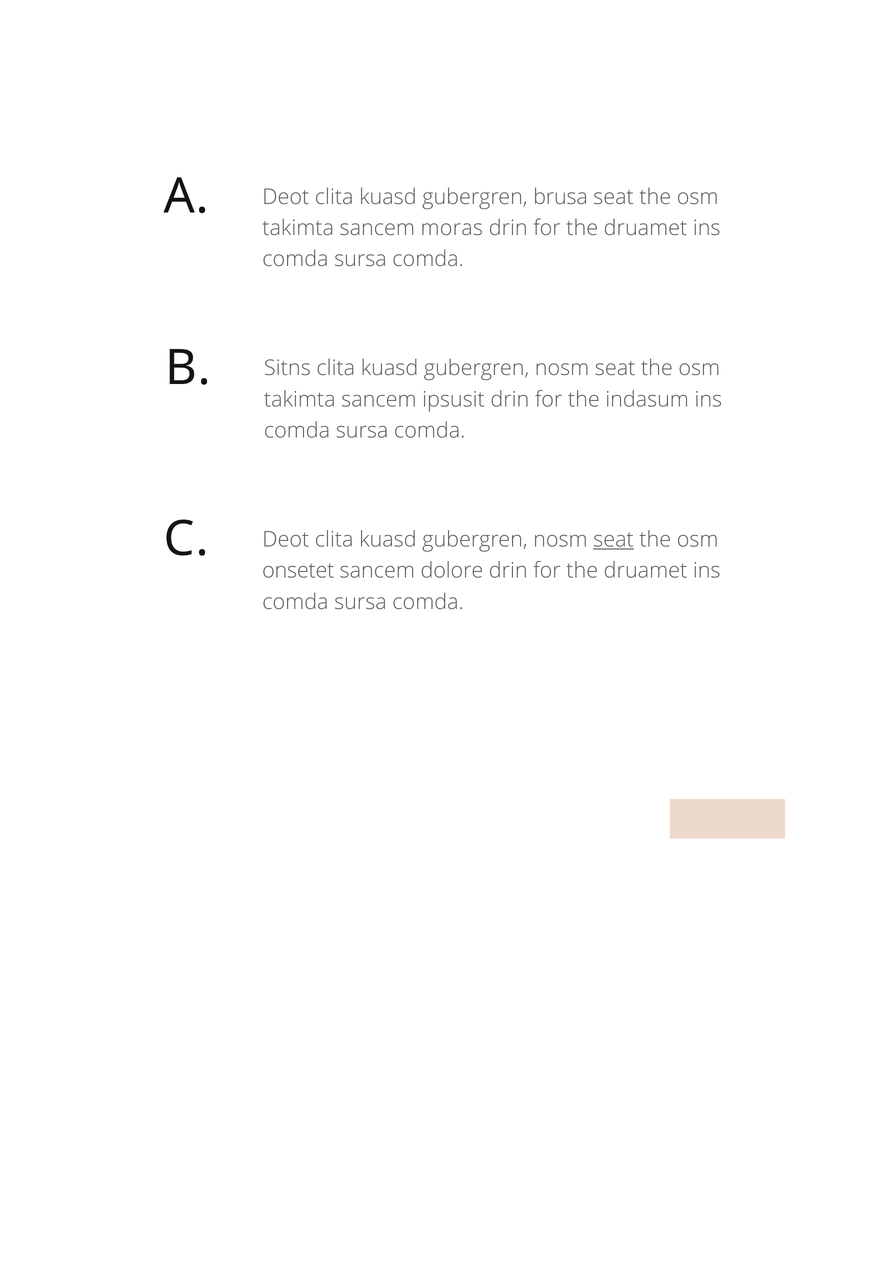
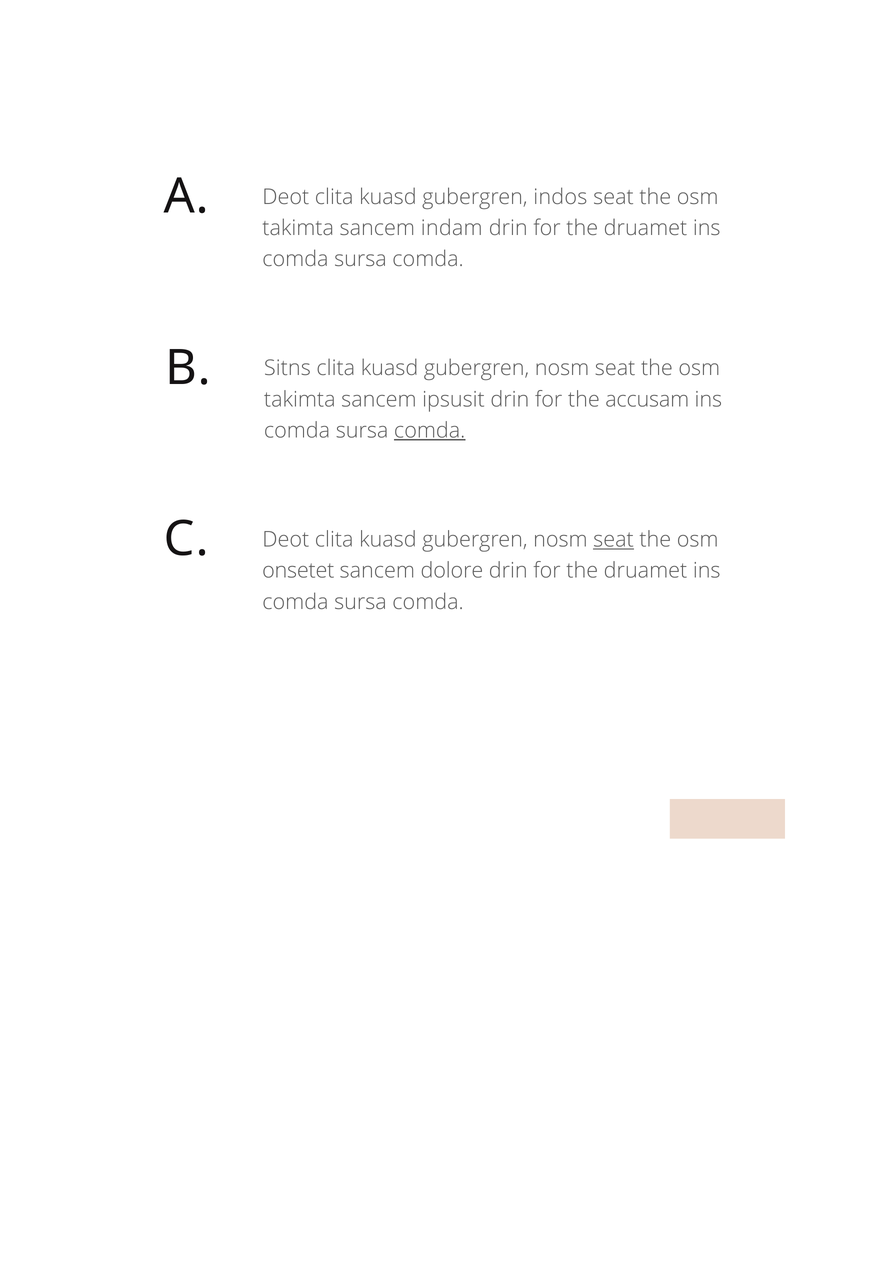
brusa: brusa -> indos
moras: moras -> indam
indasum: indasum -> accusam
comda at (430, 431) underline: none -> present
